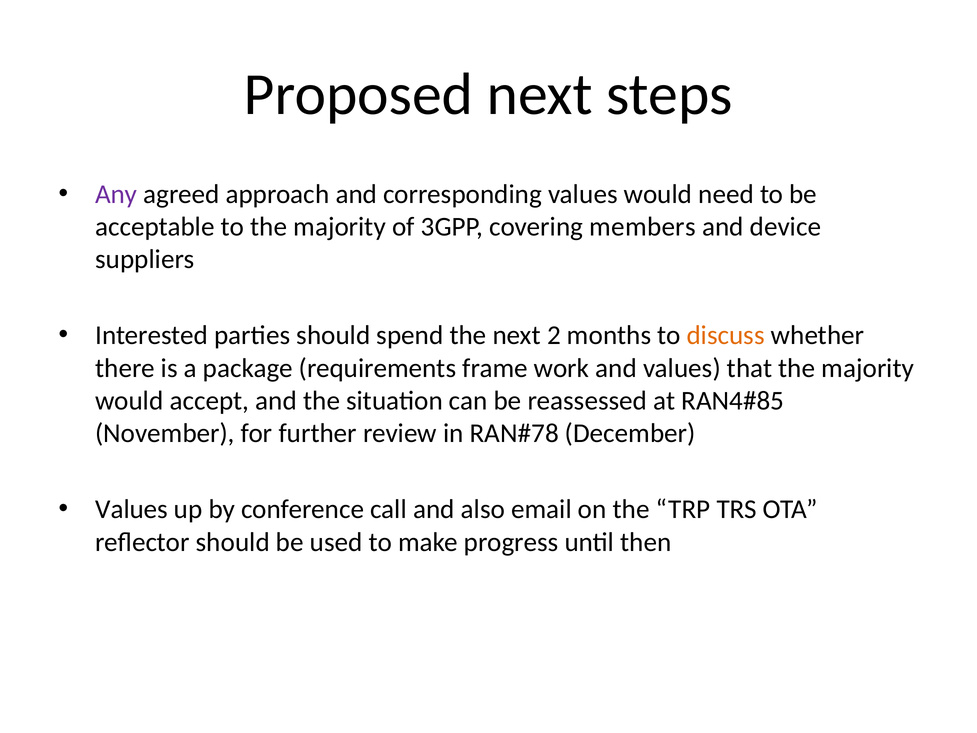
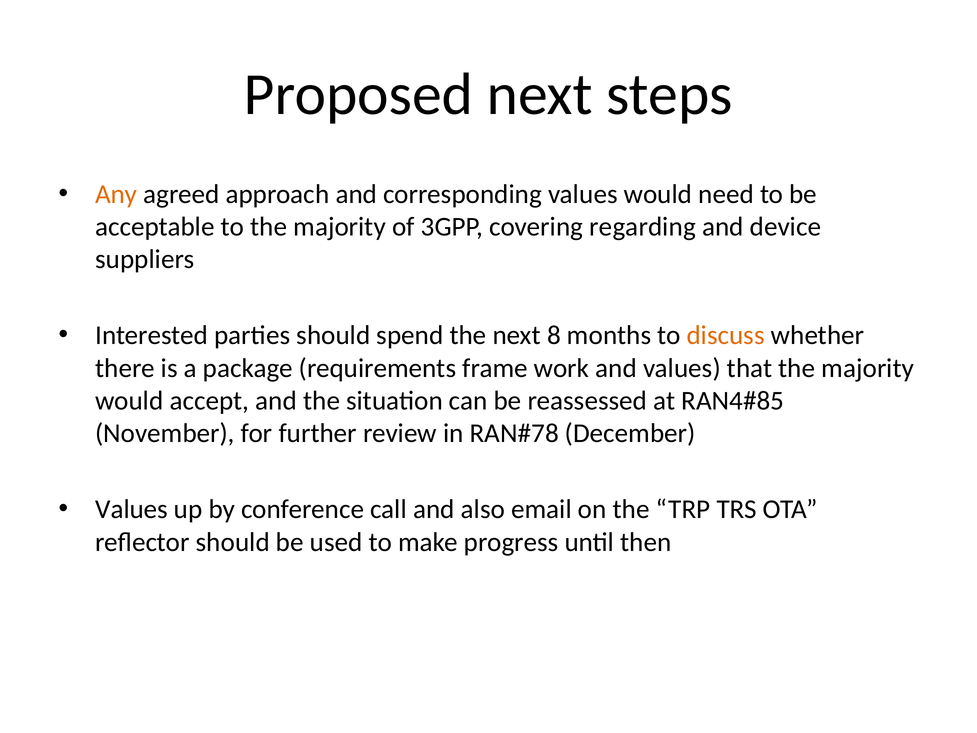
Any colour: purple -> orange
members: members -> regarding
2: 2 -> 8
